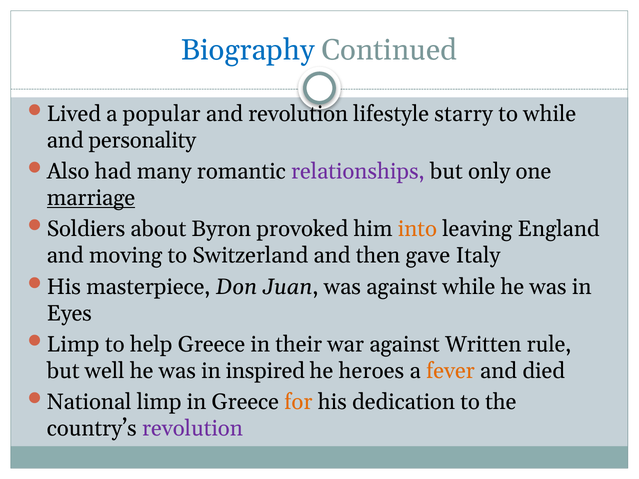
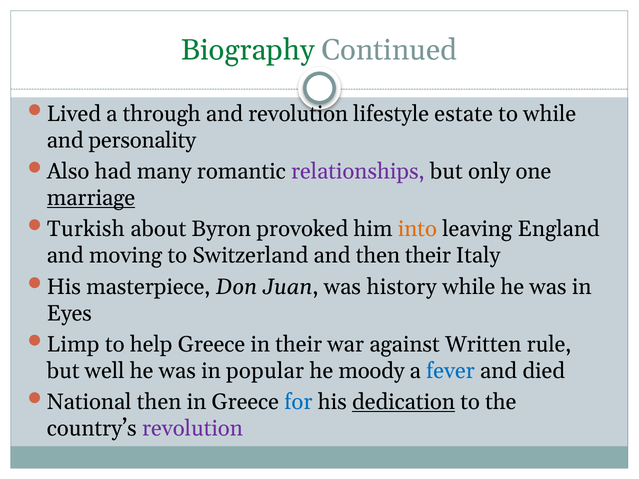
Biography colour: blue -> green
popular: popular -> through
starry: starry -> estate
Soldiers: Soldiers -> Turkish
then gave: gave -> their
was against: against -> history
inspired: inspired -> popular
heroes: heroes -> moody
fever colour: orange -> blue
National limp: limp -> then
for colour: orange -> blue
dedication underline: none -> present
